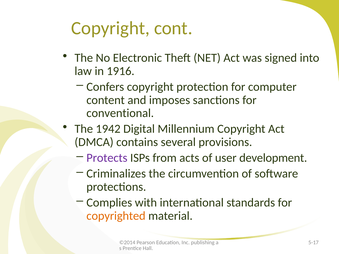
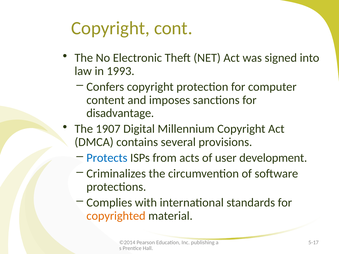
1916: 1916 -> 1993
conventional: conventional -> disadvantage
1942: 1942 -> 1907
Protects colour: purple -> blue
